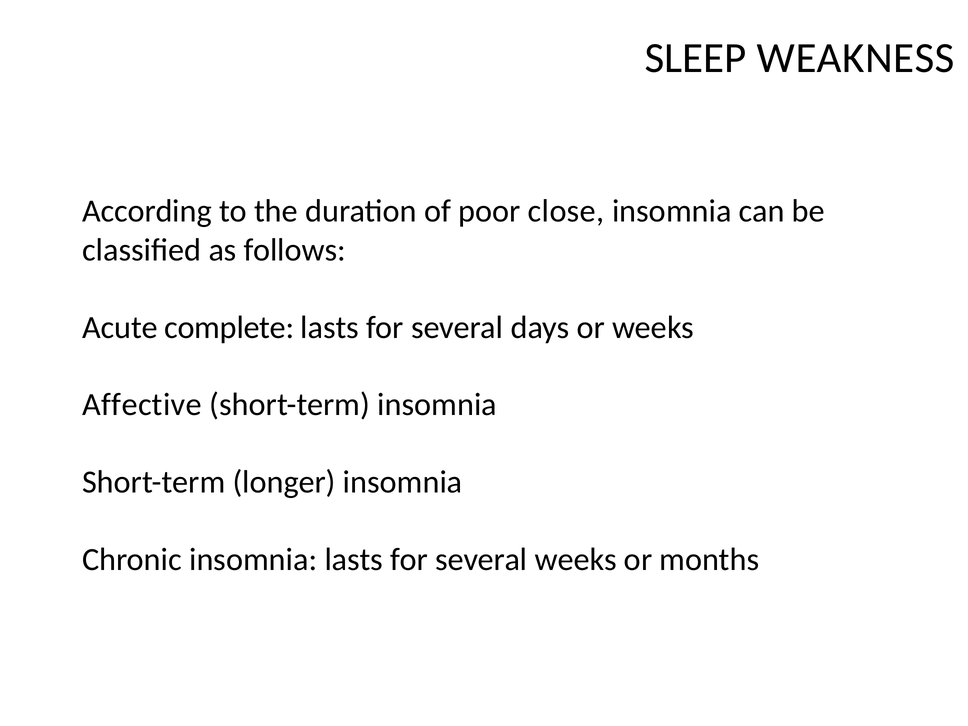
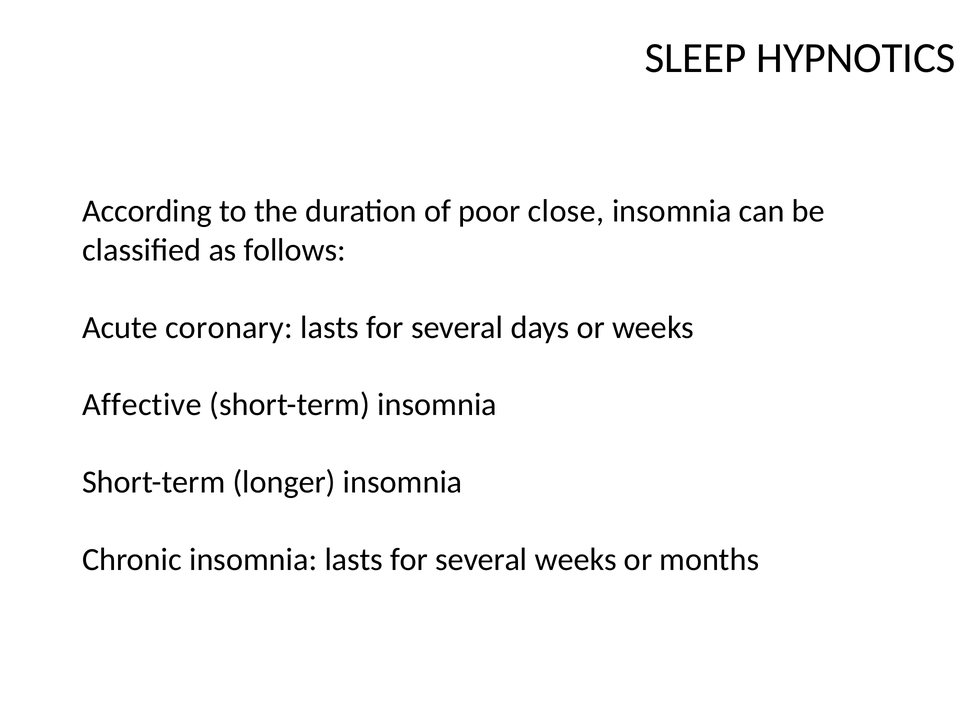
WEAKNESS: WEAKNESS -> HYPNOTICS
complete: complete -> coronary
